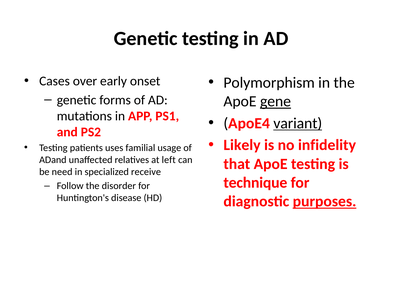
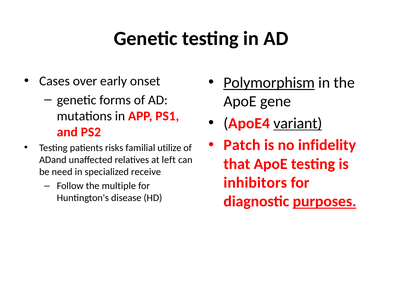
Polymorphism underline: none -> present
gene underline: present -> none
Likely: Likely -> Patch
uses: uses -> risks
usage: usage -> utilize
technique: technique -> inhibitors
disorder: disorder -> multiple
